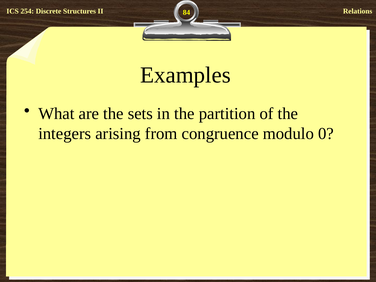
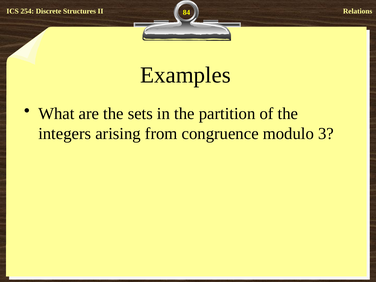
0: 0 -> 3
